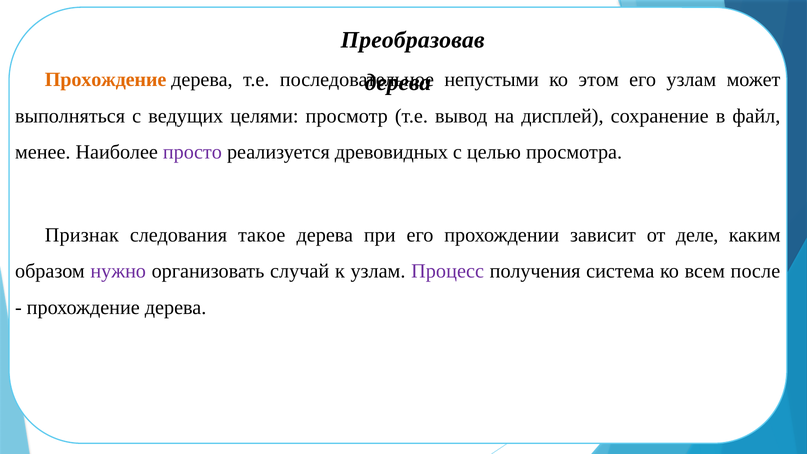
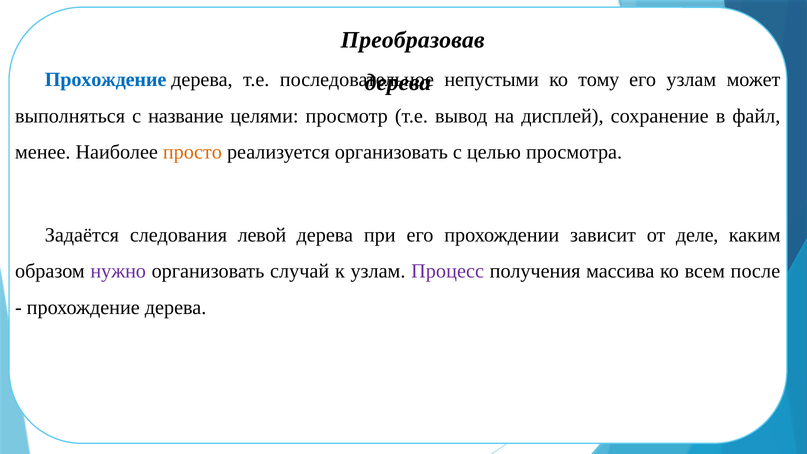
Прохождение at (106, 80) colour: orange -> blue
этом: этом -> тому
ведущих: ведущих -> название
просто colour: purple -> orange
реализуется древовидных: древовидных -> организовать
Признак: Признак -> Задаётся
такое: такое -> левой
система: система -> массива
